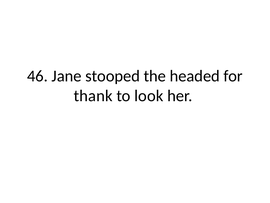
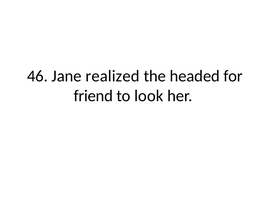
stooped: stooped -> realized
thank: thank -> friend
